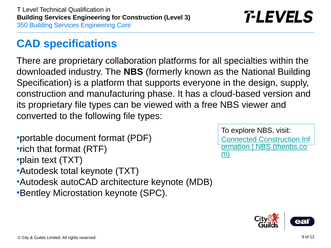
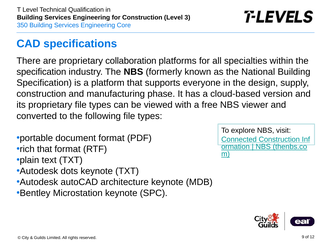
downloaded at (41, 72): downloaded -> specification
total: total -> dots
